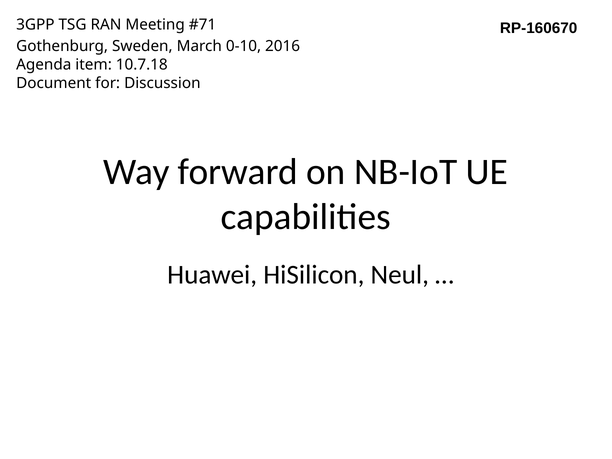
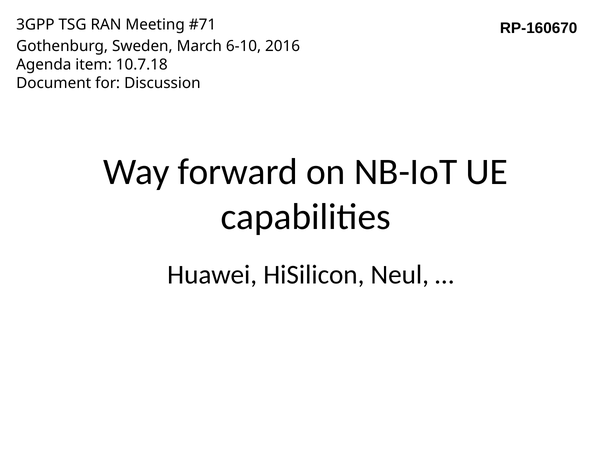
0-10: 0-10 -> 6-10
